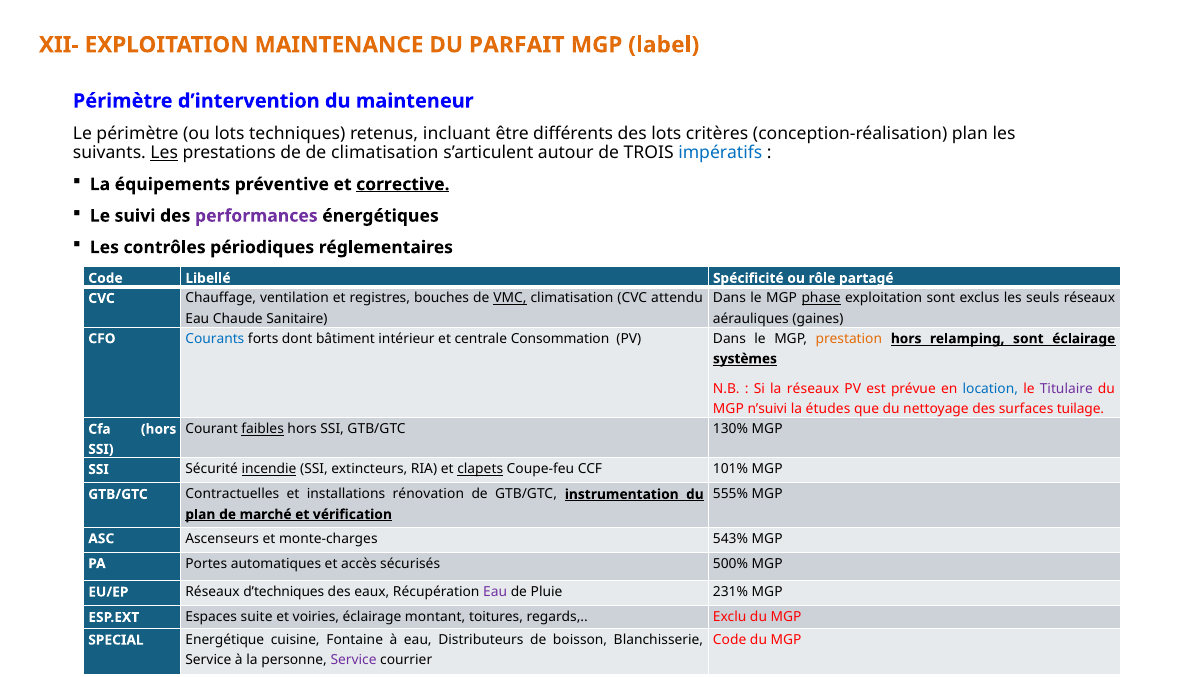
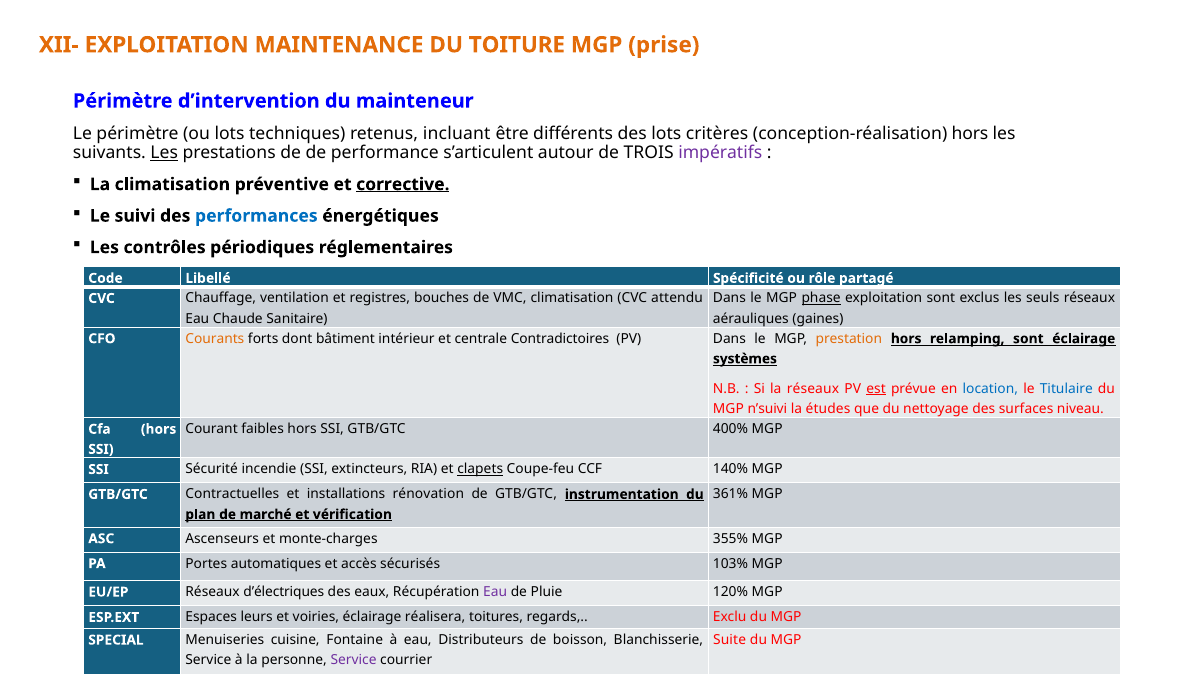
PARFAIT: PARFAIT -> TOITURE
label: label -> prise
conception-réalisation plan: plan -> hors
de climatisation: climatisation -> performance
impératifs colour: blue -> purple
La équipements: équipements -> climatisation
performances colour: purple -> blue
VMC underline: present -> none
Courants colour: blue -> orange
Consommation: Consommation -> Contradictoires
est underline: none -> present
Titulaire colour: purple -> blue
tuilage: tuilage -> niveau
faibles underline: present -> none
130%: 130% -> 400%
incendie underline: present -> none
101%: 101% -> 140%
555%: 555% -> 361%
543%: 543% -> 355%
500%: 500% -> 103%
d’techniques: d’techniques -> d’électriques
231%: 231% -> 120%
suite: suite -> leurs
montant: montant -> réalisera
Code at (730, 640): Code -> Suite
Energétique: Energétique -> Menuiseries
